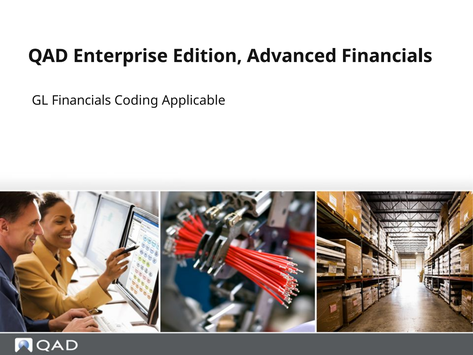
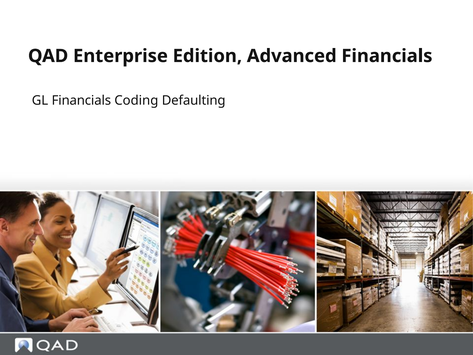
Applicable: Applicable -> Defaulting
